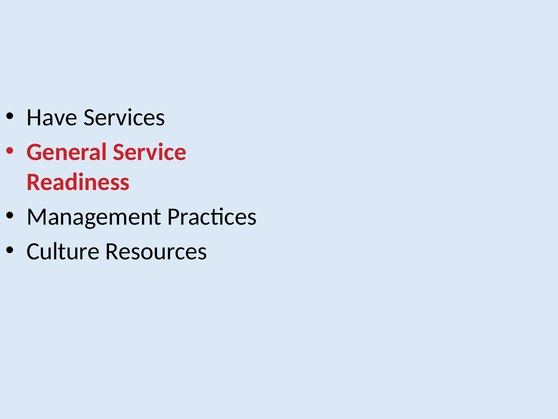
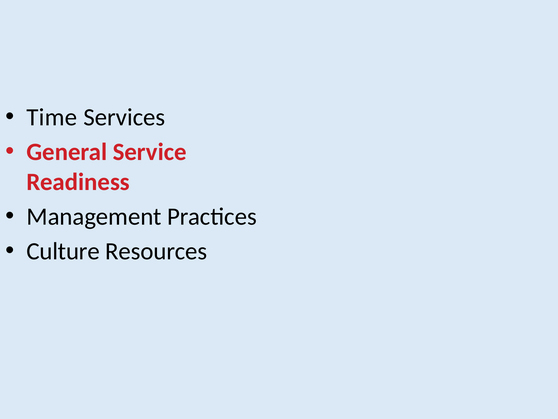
Have: Have -> Time
